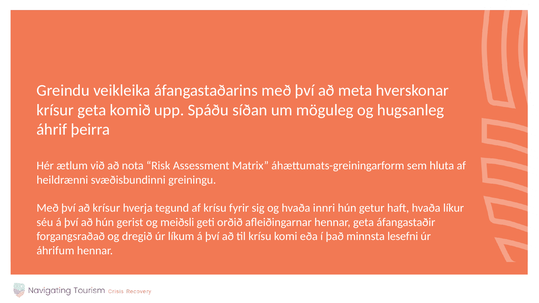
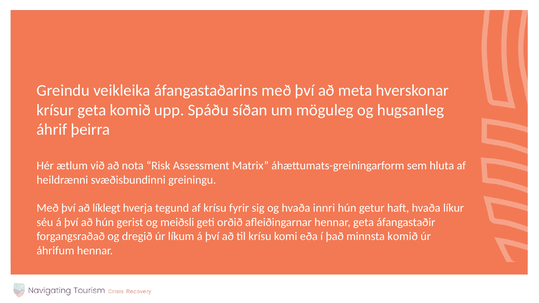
að krísur: krísur -> líklegt
minnsta lesefni: lesefni -> komið
